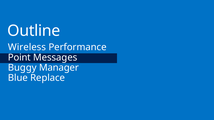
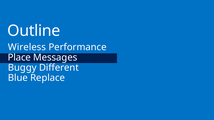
Point: Point -> Place
Manager: Manager -> Different
